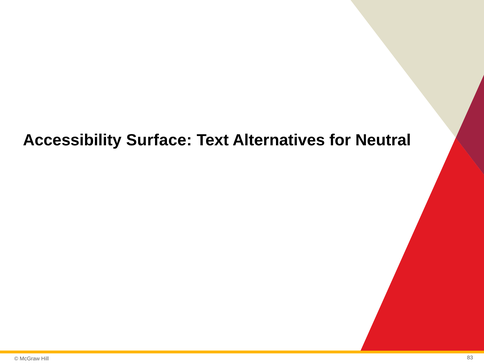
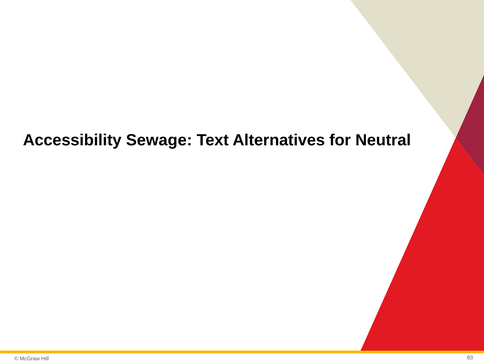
Surface: Surface -> Sewage
